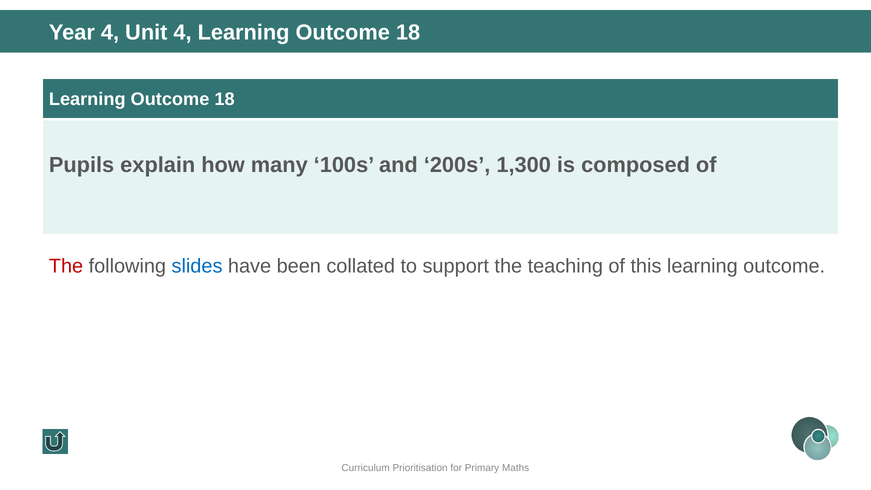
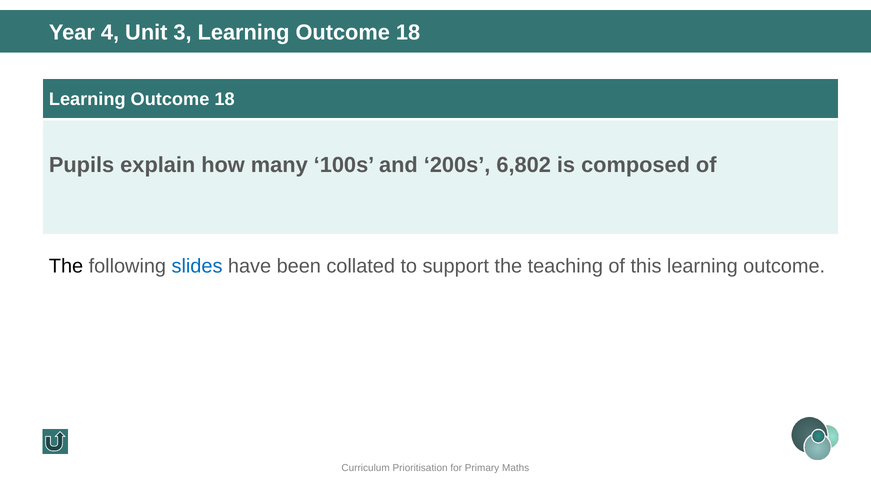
Unit 4: 4 -> 3
1,300: 1,300 -> 6,802
The at (66, 266) colour: red -> black
